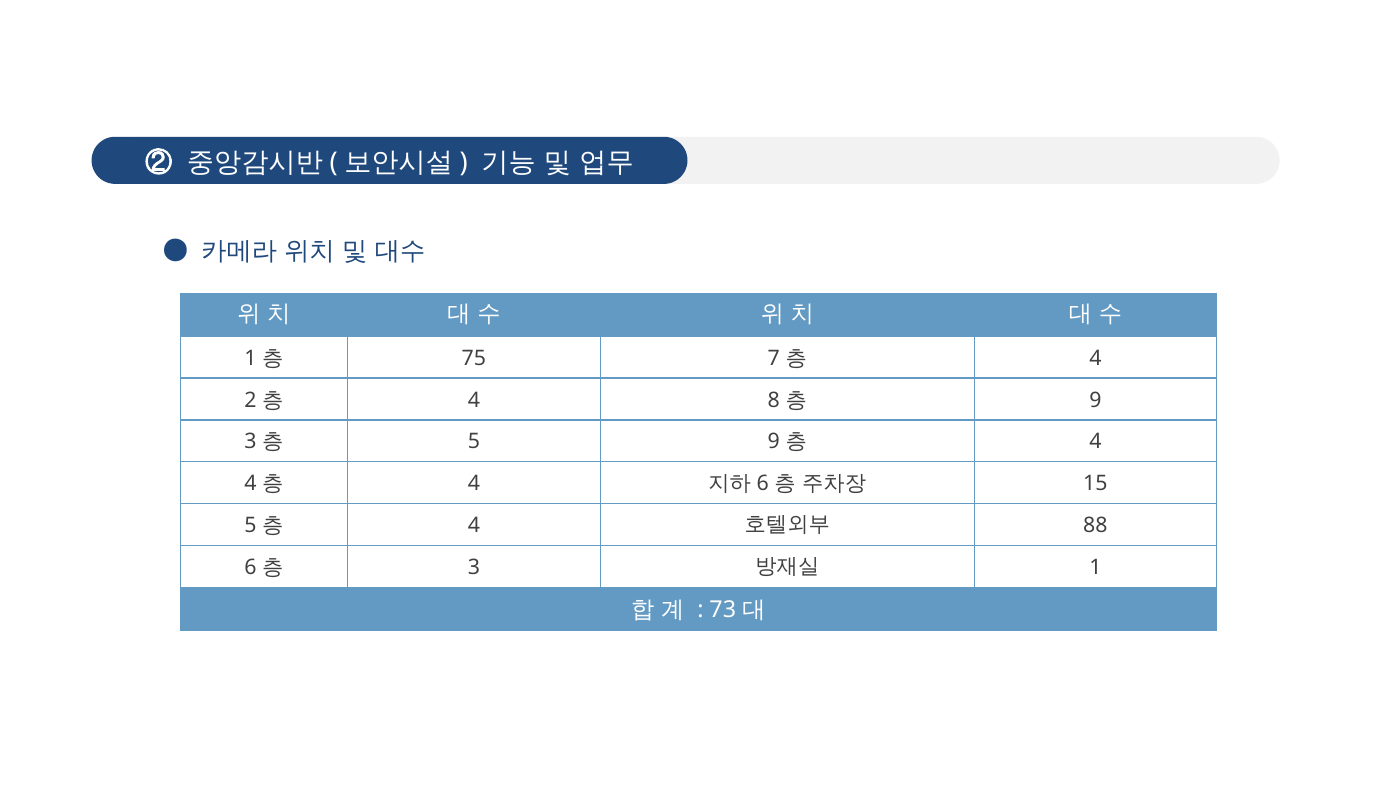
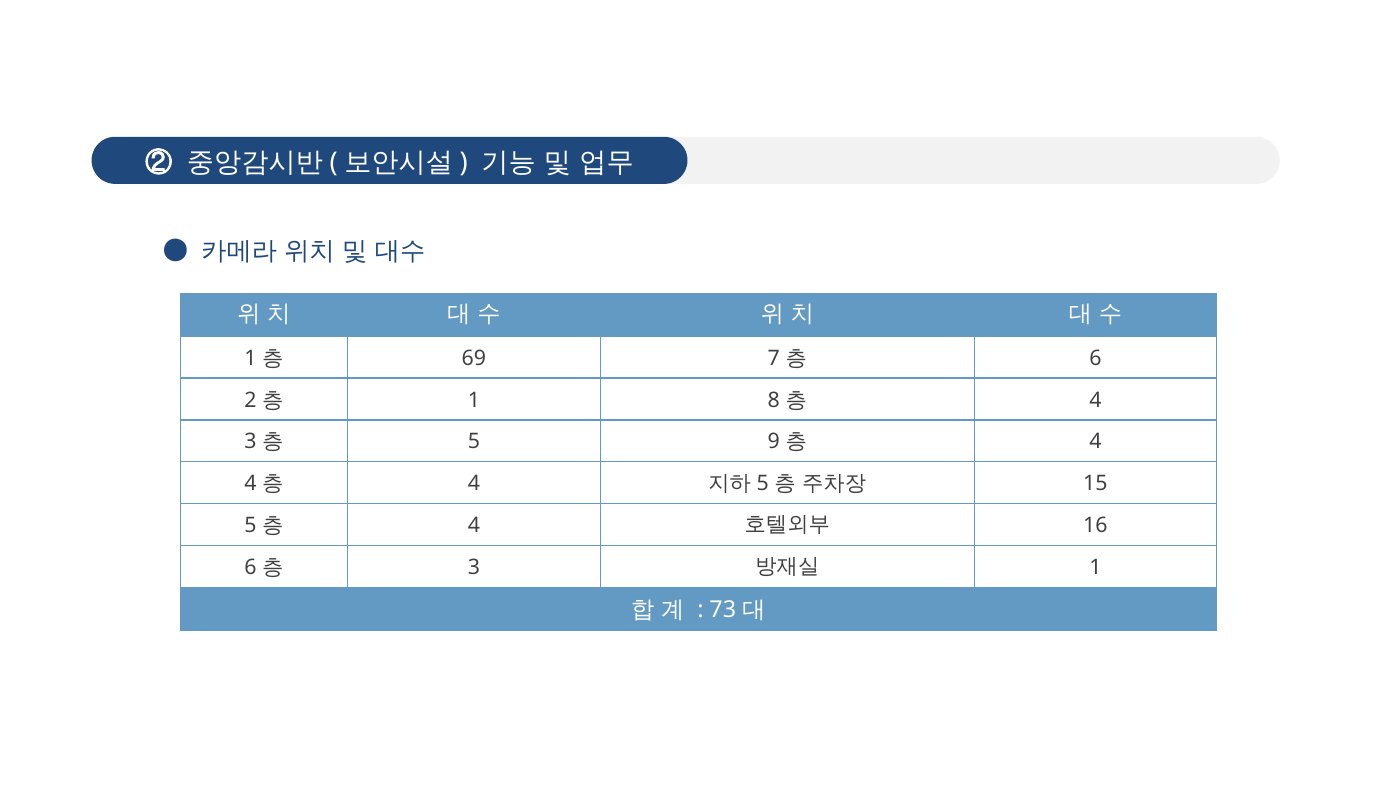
75: 75 -> 69
4 at (1095, 358): 4 -> 6
4 at (474, 400): 4 -> 1
9 at (1095, 400): 9 -> 4
6 at (763, 484): 6 -> 5
88: 88 -> 16
